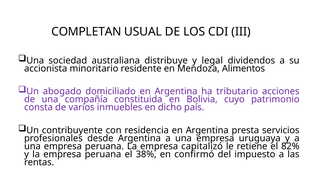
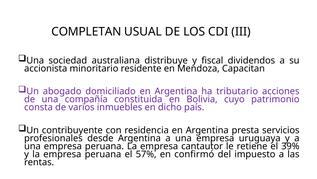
legal: legal -> fiscal
Alimentos: Alimentos -> Capacitan
capitalizó: capitalizó -> cantautor
82%: 82% -> 39%
38%: 38% -> 57%
